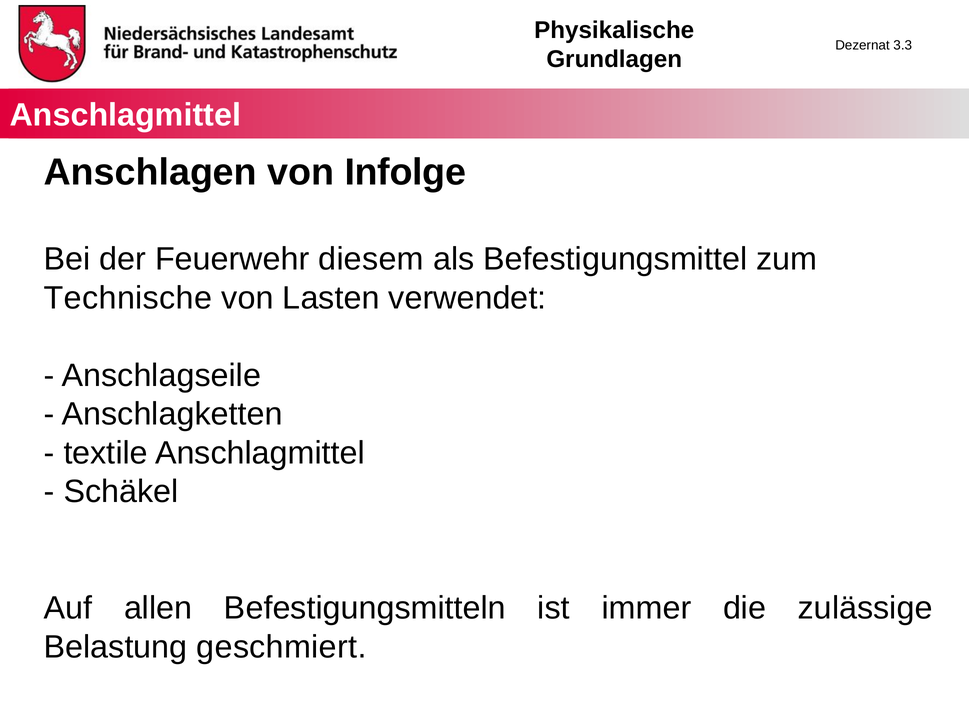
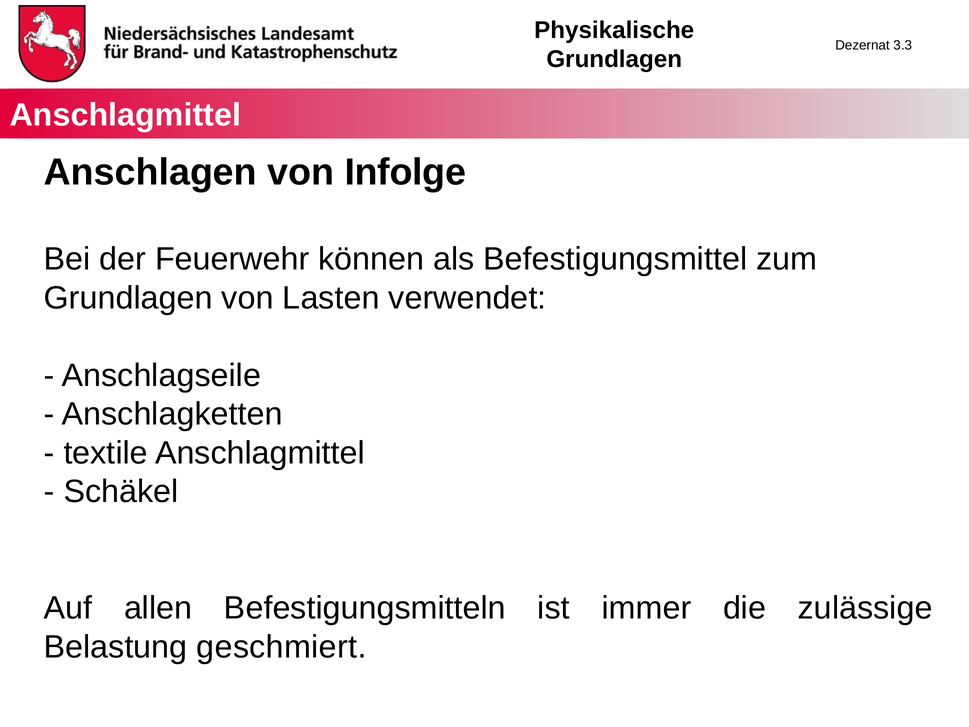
diesem: diesem -> können
Technische at (128, 298): Technische -> Grundlagen
